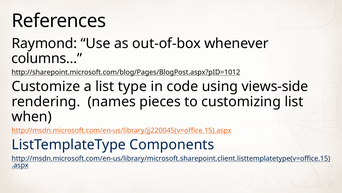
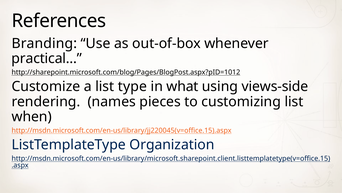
Raymond: Raymond -> Branding
columns…: columns… -> practical…
code: code -> what
Components: Components -> Organization
